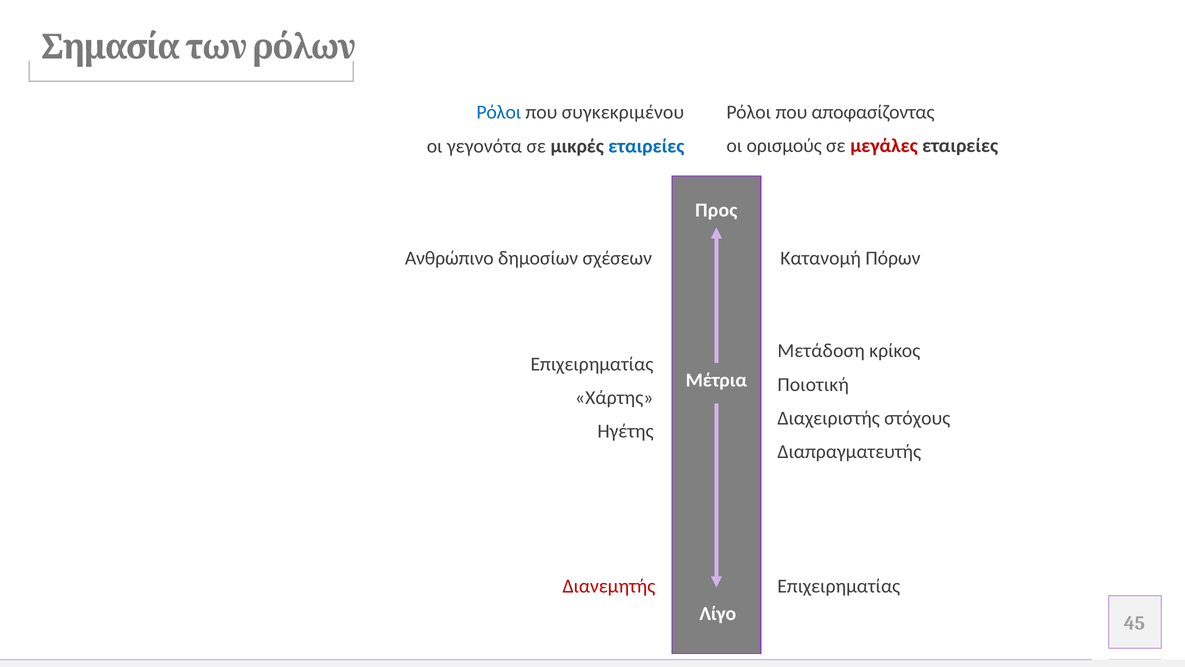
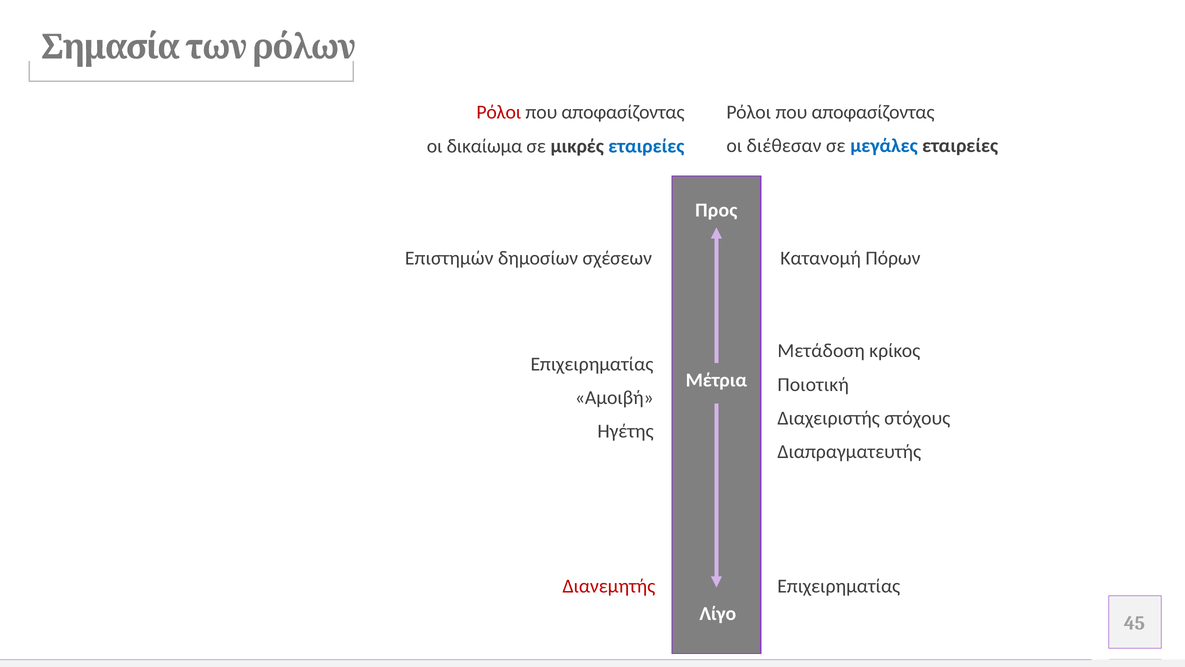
Ρόλοι at (499, 112) colour: blue -> red
συγκεκριμένου at (623, 112): συγκεκριμένου -> αποφασίζοντας
ορισμούς: ορισμούς -> διέθεσαν
μεγάλες colour: red -> blue
γεγονότα: γεγονότα -> δικαίωμα
Ανθρώπινο: Ανθρώπινο -> Επιστημών
Χάρτης: Χάρτης -> Αμοιβή
